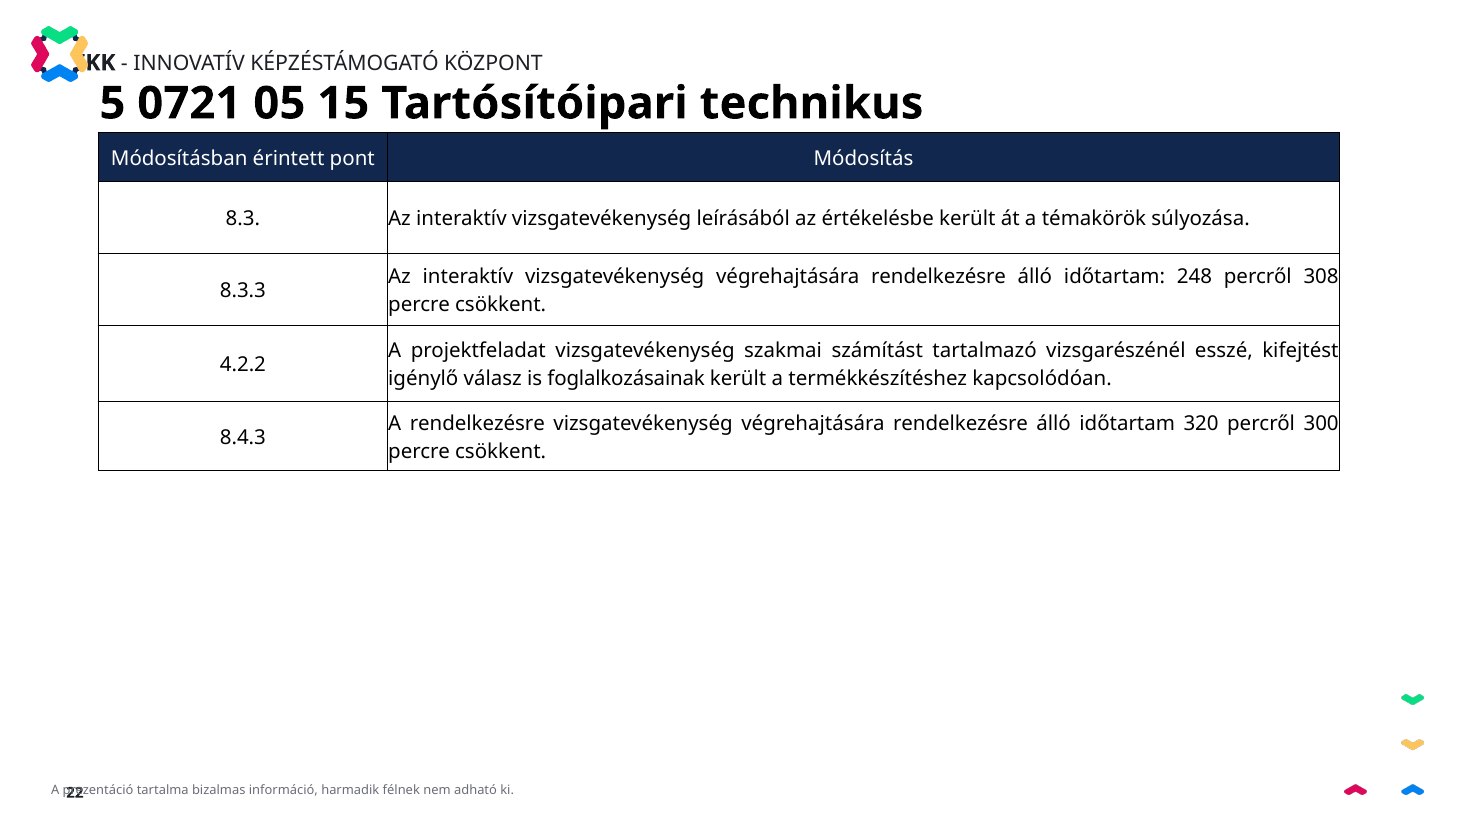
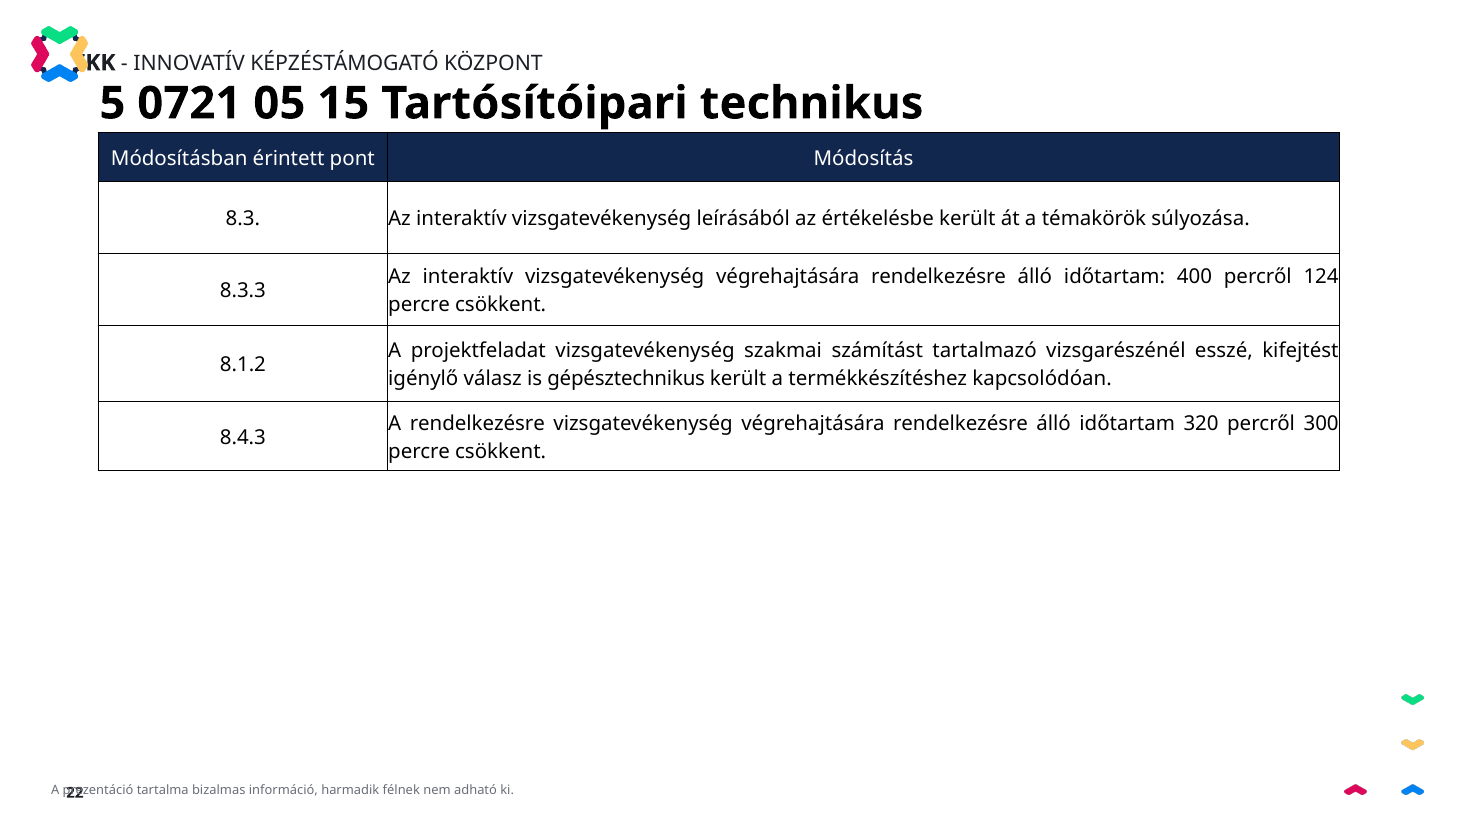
248: 248 -> 400
308: 308 -> 124
4.2.2: 4.2.2 -> 8.1.2
foglalkozásainak: foglalkozásainak -> gépésztechnikus
